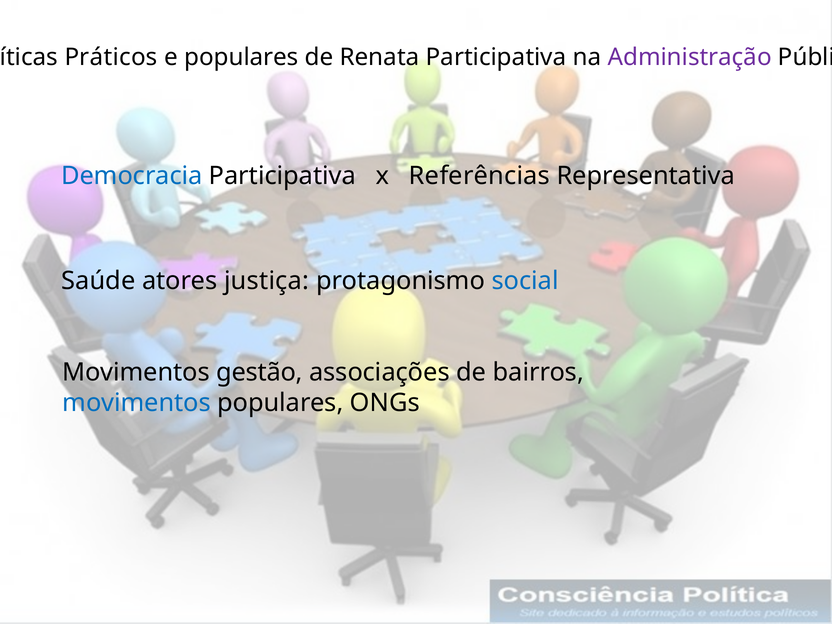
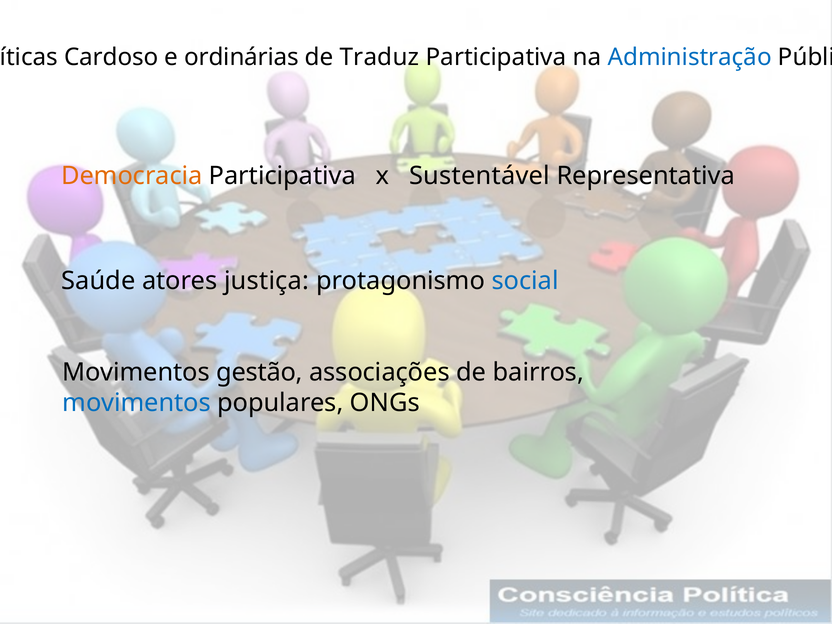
Práticos: Práticos -> Cardoso
e populares: populares -> ordinárias
Renata: Renata -> Traduz
Administração colour: purple -> blue
Democracia colour: blue -> orange
Referências: Referências -> Sustentável
